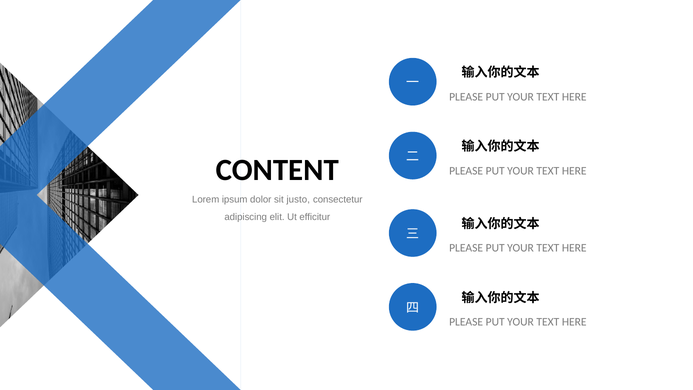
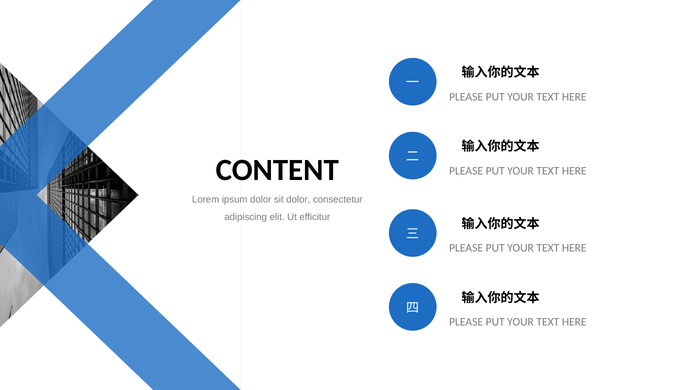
sit justo: justo -> dolor
